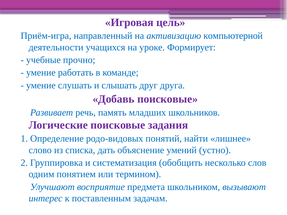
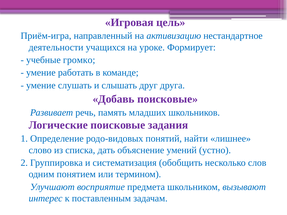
компьютерной: компьютерной -> нестандартное
прочно: прочно -> громко
